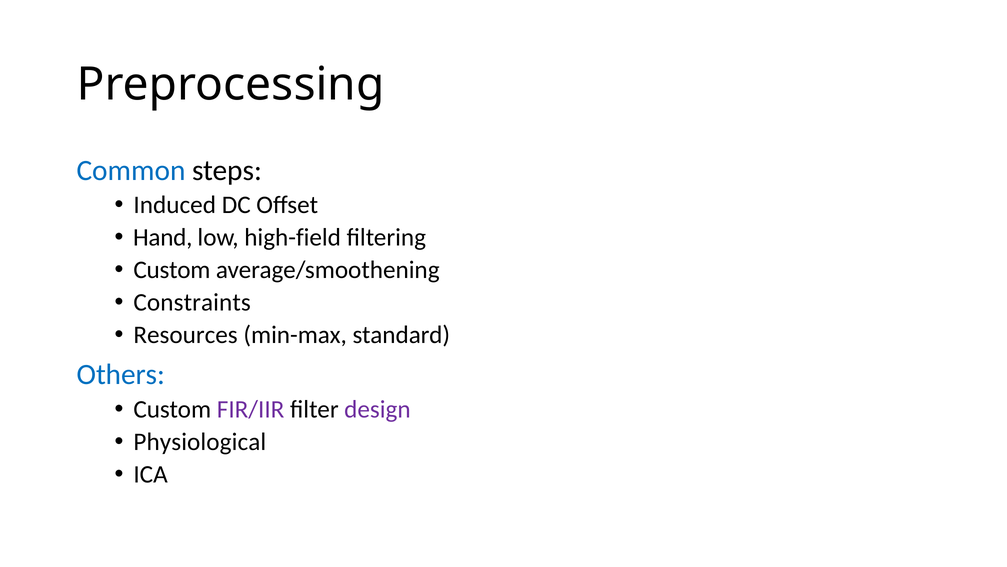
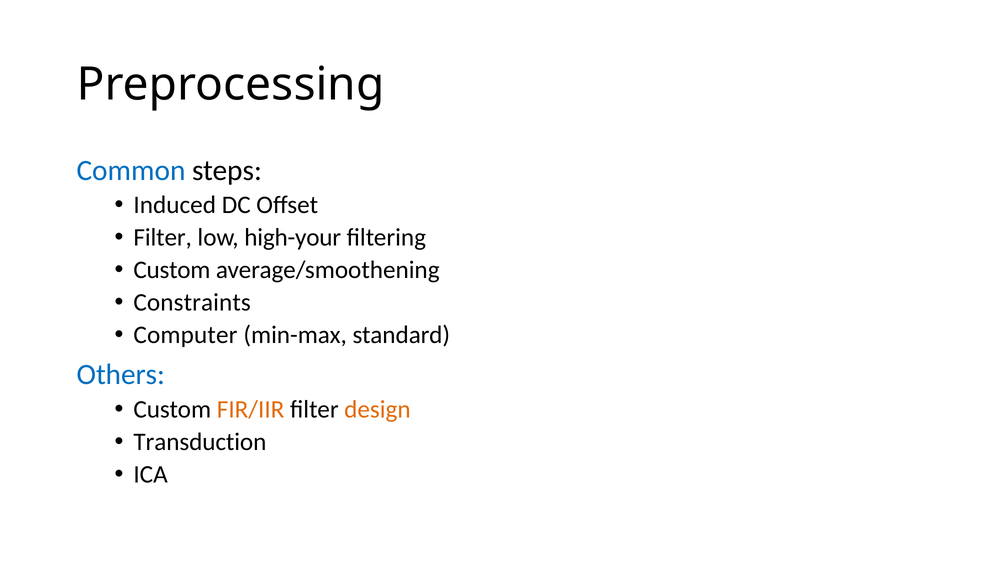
Hand at (163, 237): Hand -> Filter
high-field: high-field -> high-your
Resources: Resources -> Computer
FIR/IIR colour: purple -> orange
design colour: purple -> orange
Physiological: Physiological -> Transduction
